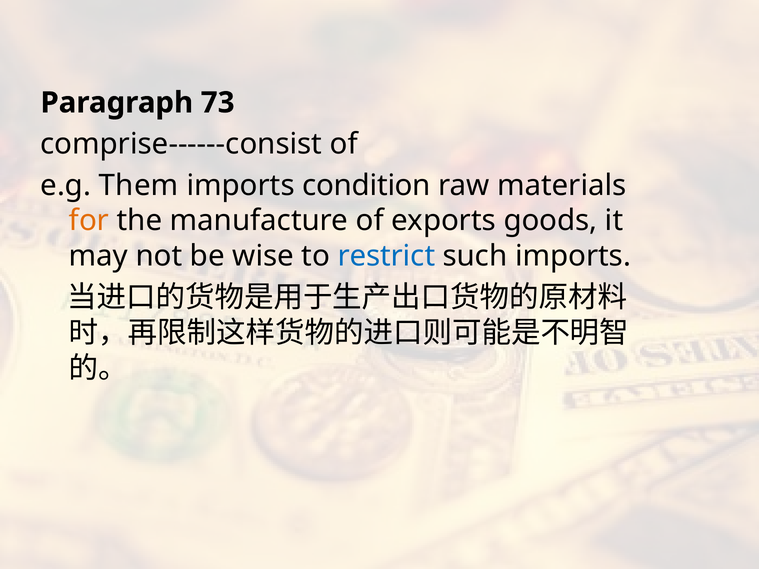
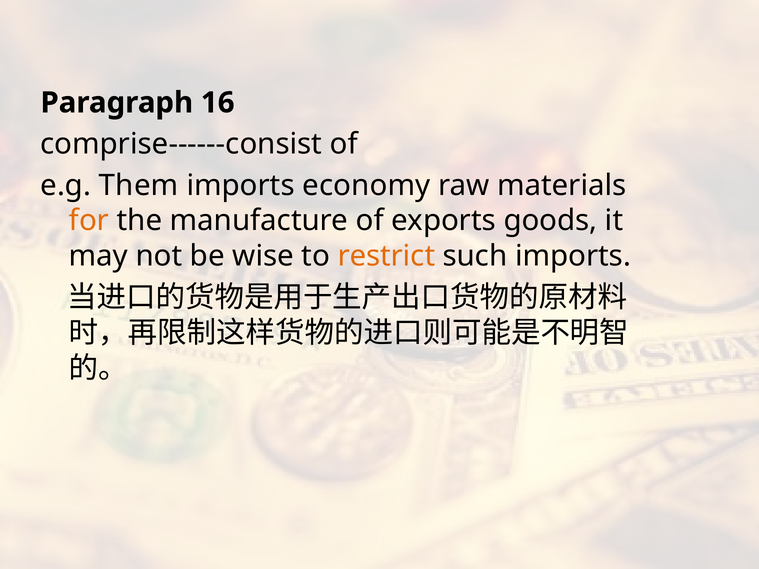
73: 73 -> 16
condition: condition -> economy
restrict colour: blue -> orange
